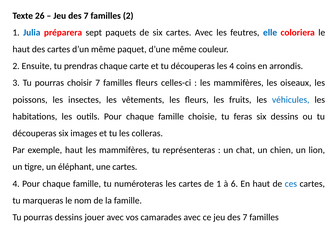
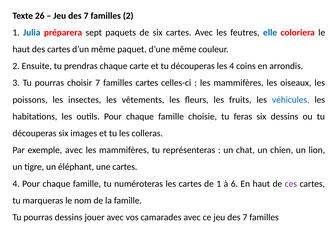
familles fleurs: fleurs -> cartes
exemple haut: haut -> avec
ces colour: blue -> purple
